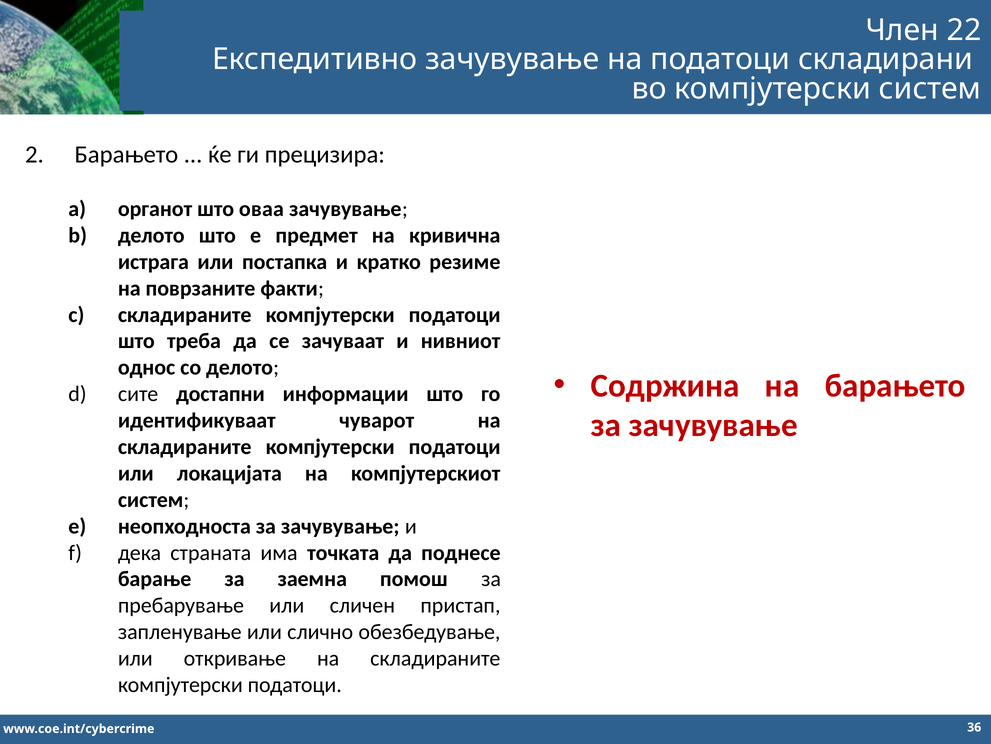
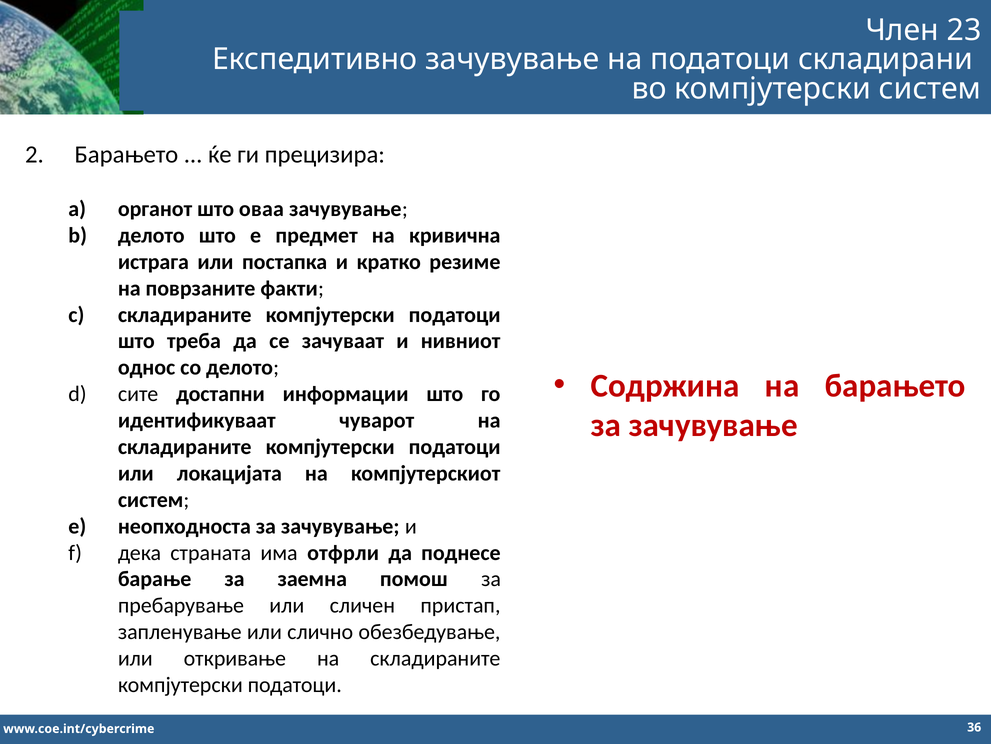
22: 22 -> 23
точката: точката -> отфрли
